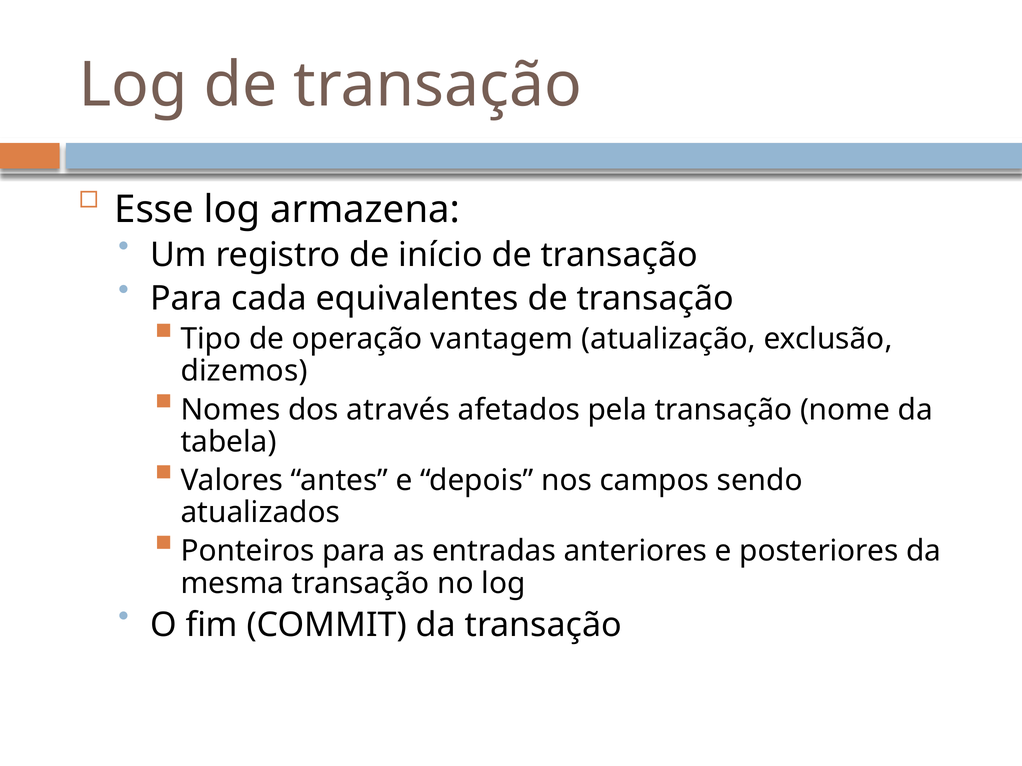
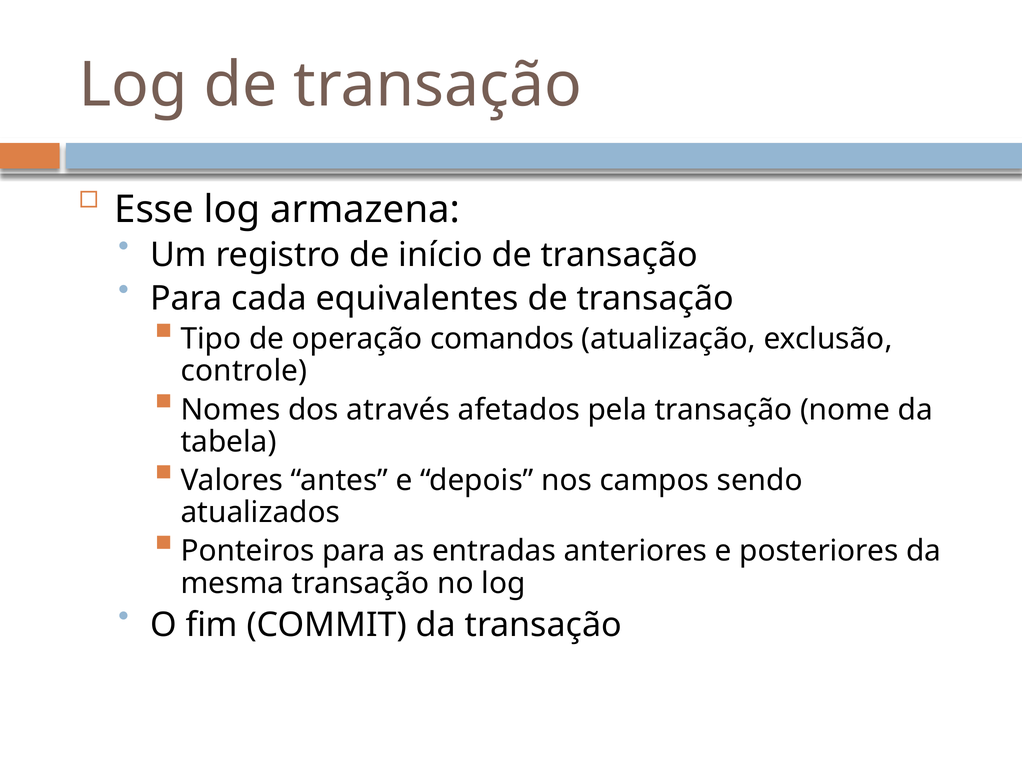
vantagem: vantagem -> comandos
dizemos: dizemos -> controle
